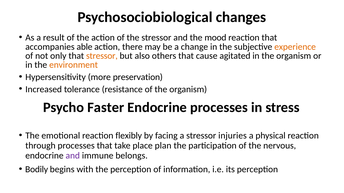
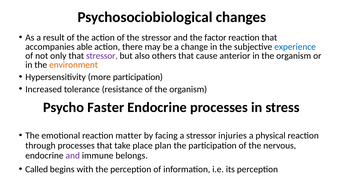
mood: mood -> factor
experience colour: orange -> blue
stressor at (102, 56) colour: orange -> purple
agitated: agitated -> anterior
more preservation: preservation -> participation
flexibly: flexibly -> matter
Bodily: Bodily -> Called
